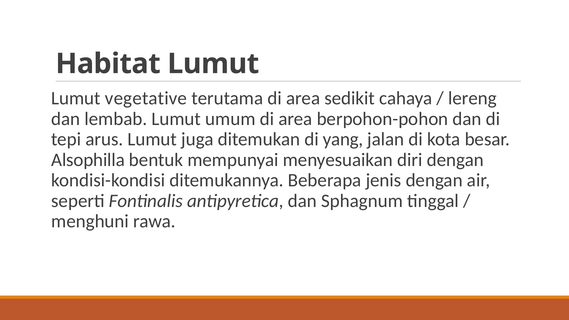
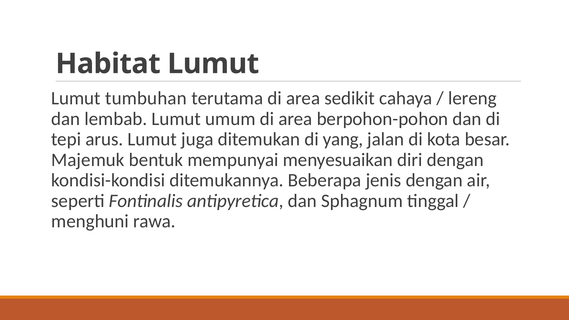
vegetative: vegetative -> tumbuhan
Alsophilla: Alsophilla -> Majemuk
